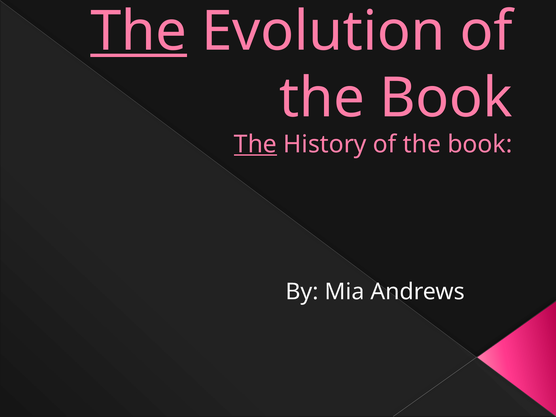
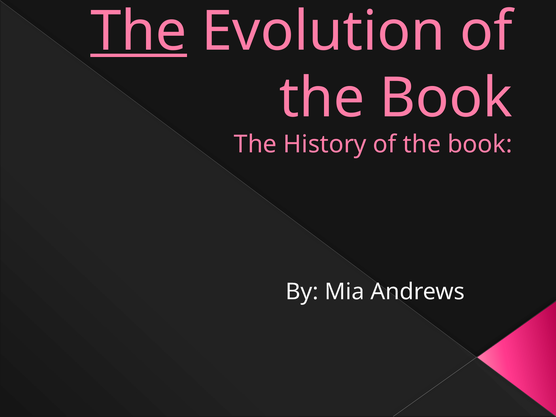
The at (255, 144) underline: present -> none
